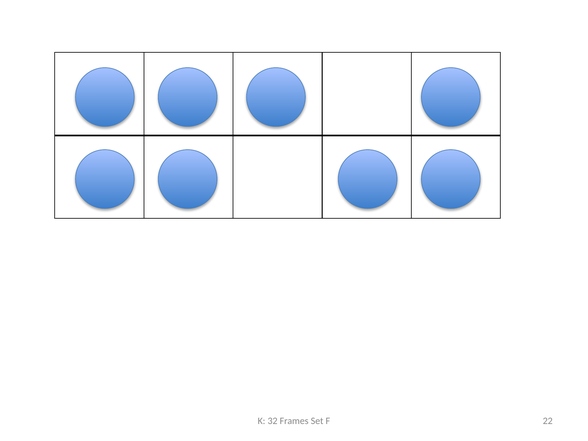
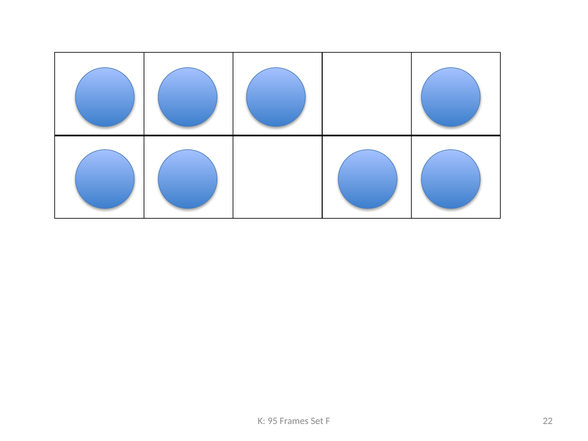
32: 32 -> 95
